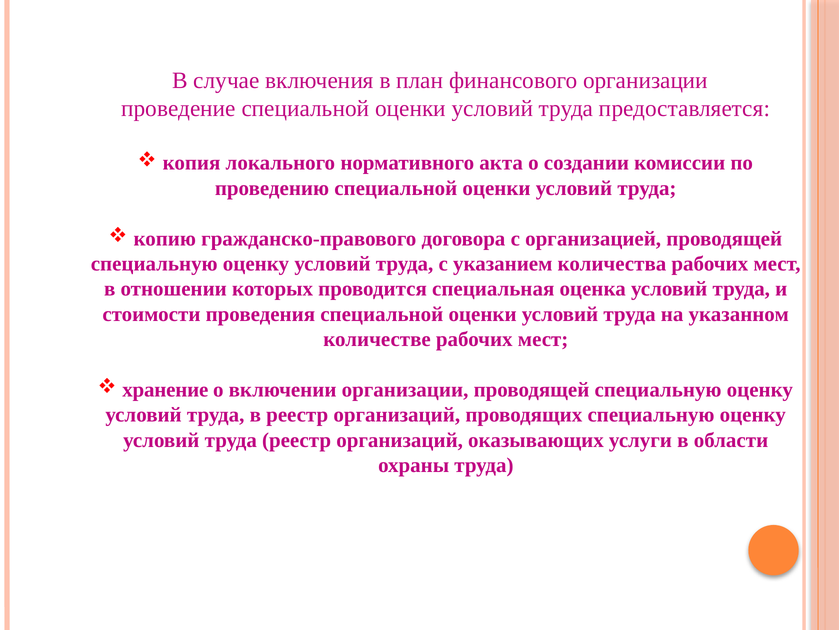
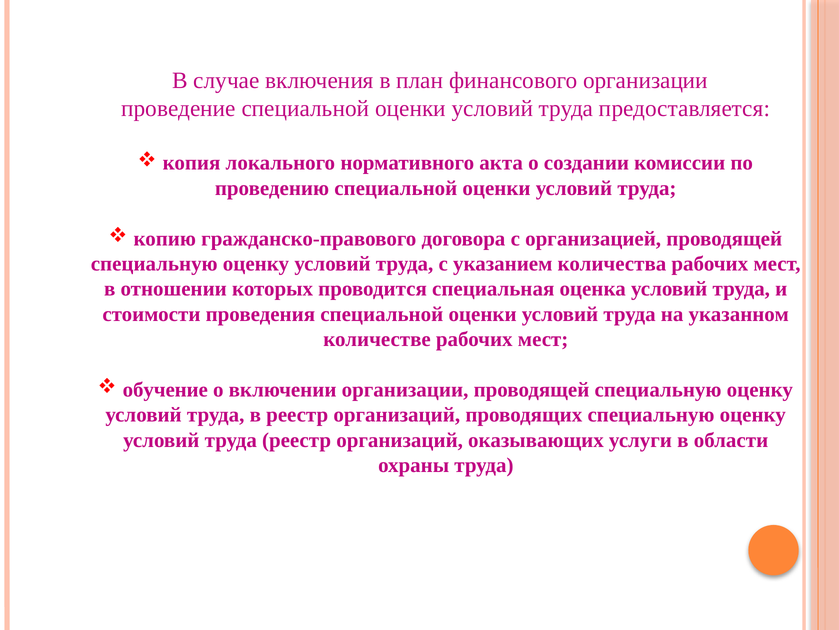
хранение: хранение -> обучение
